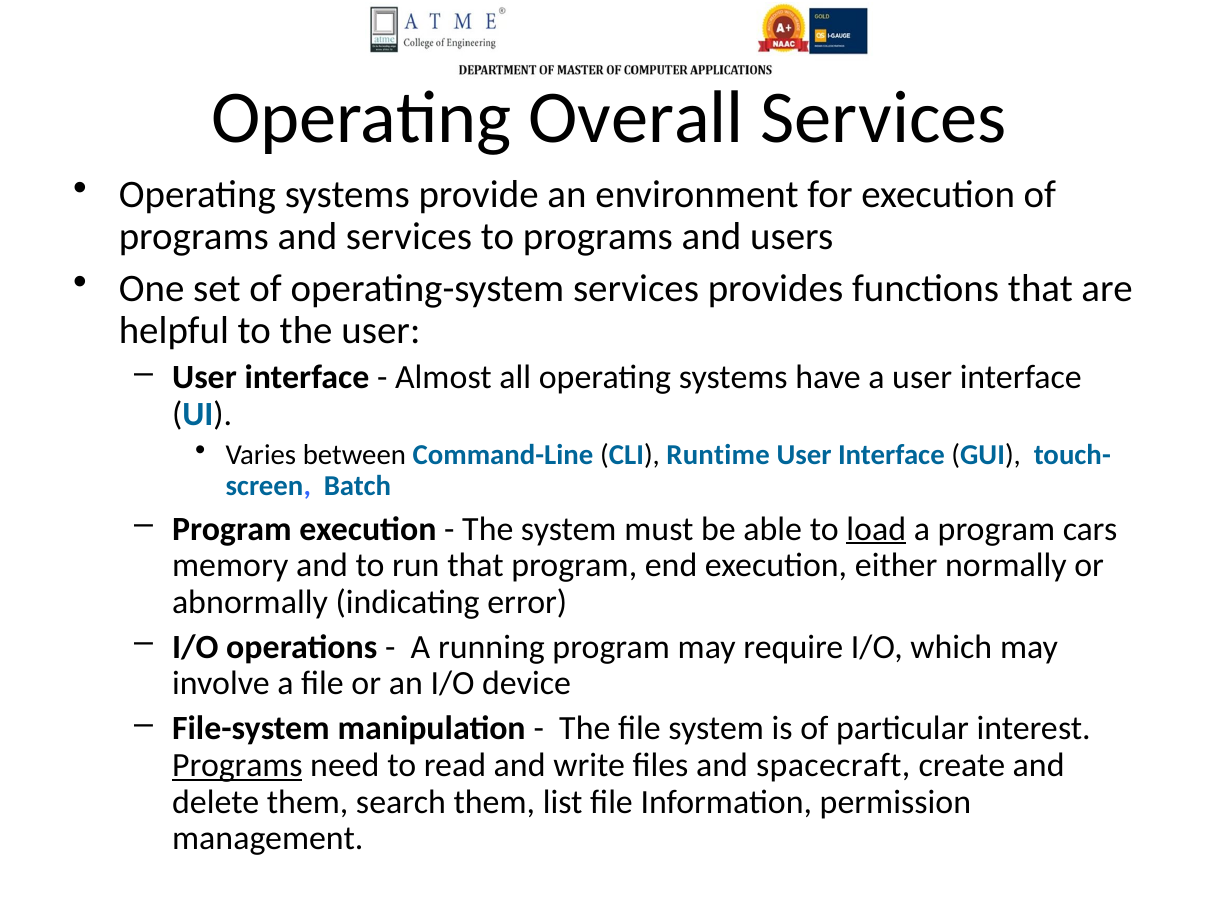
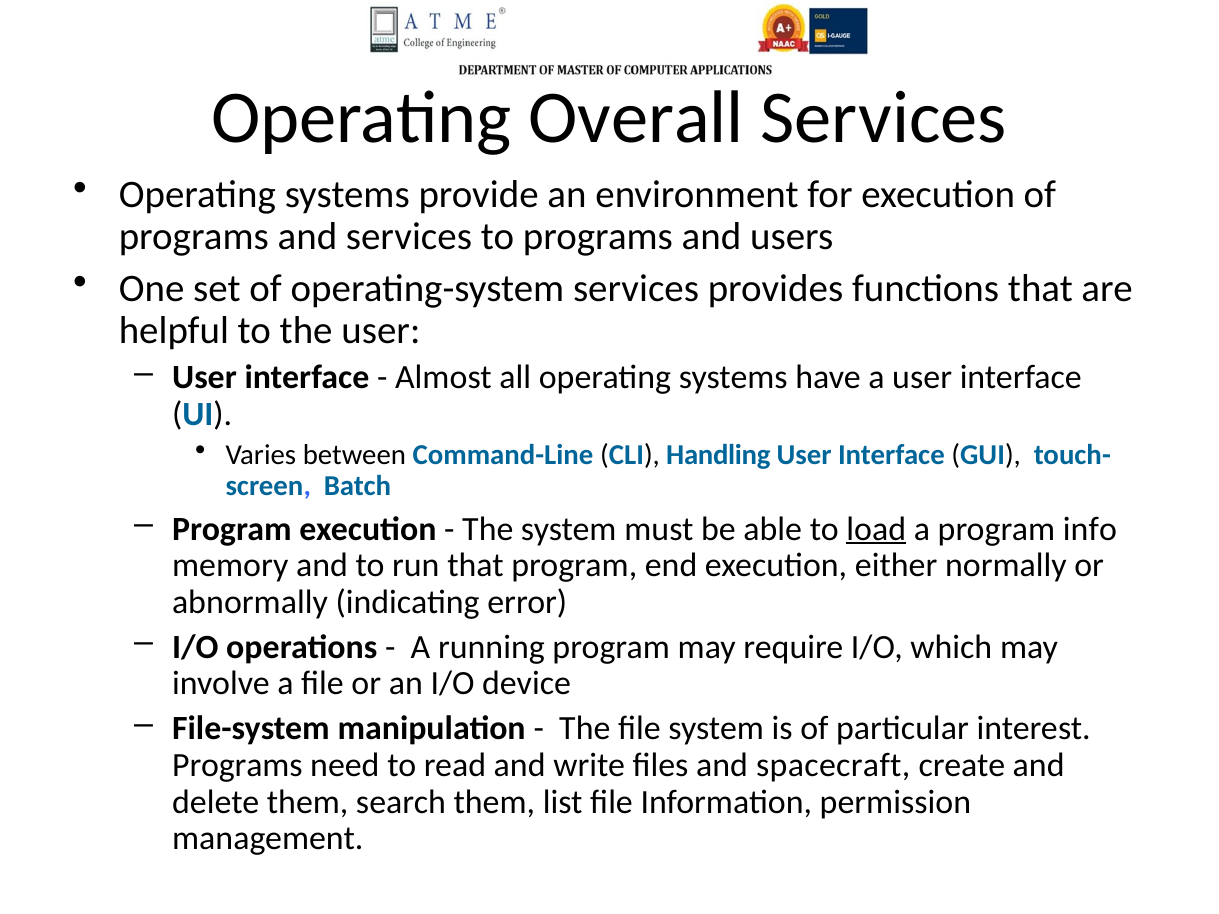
Runtime: Runtime -> Handling
cars: cars -> info
Programs at (237, 765) underline: present -> none
